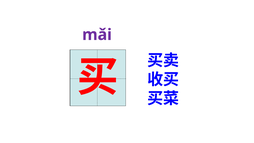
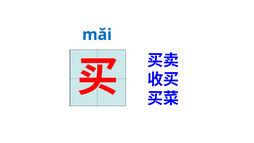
mǎi colour: purple -> blue
